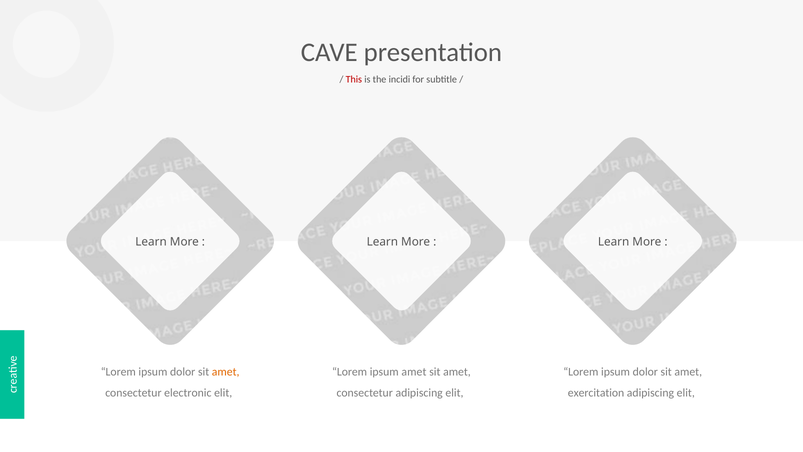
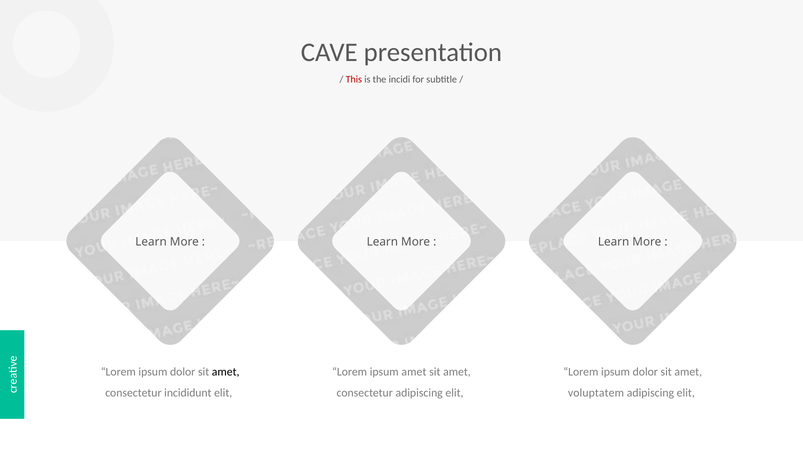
amet at (226, 371) colour: orange -> black
electronic: electronic -> incididunt
exercitation: exercitation -> voluptatem
